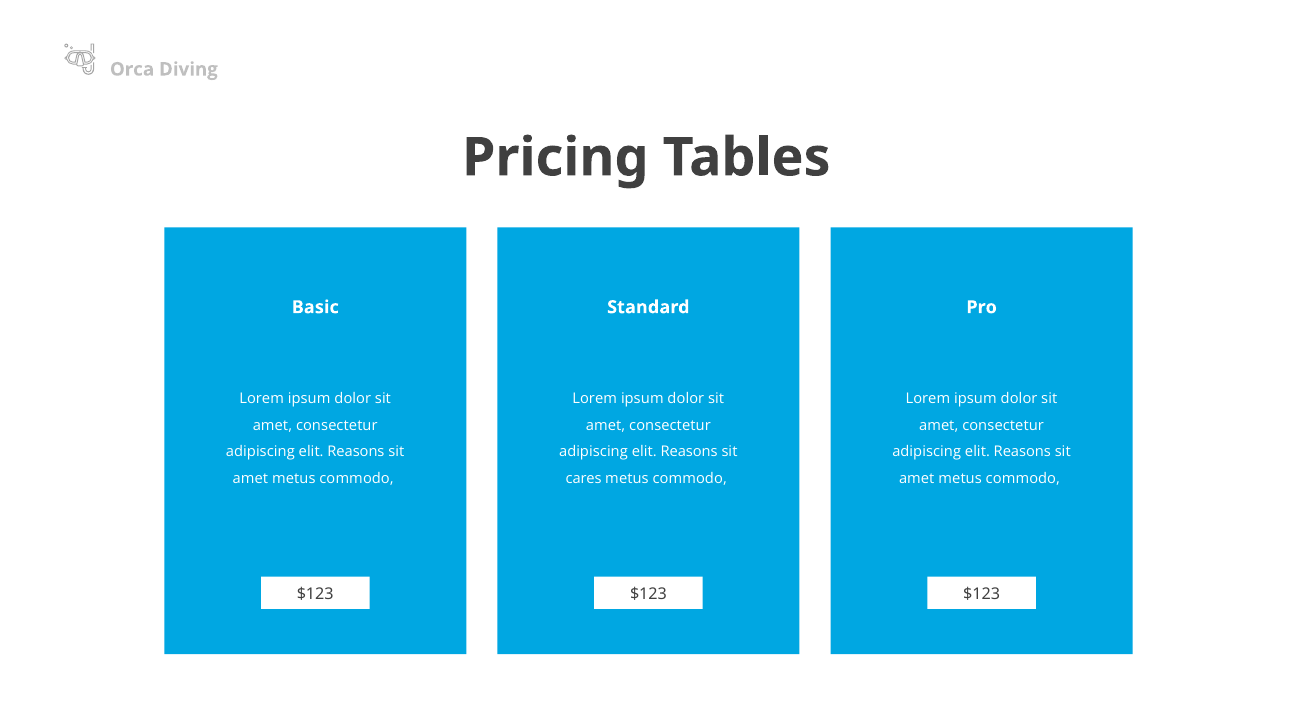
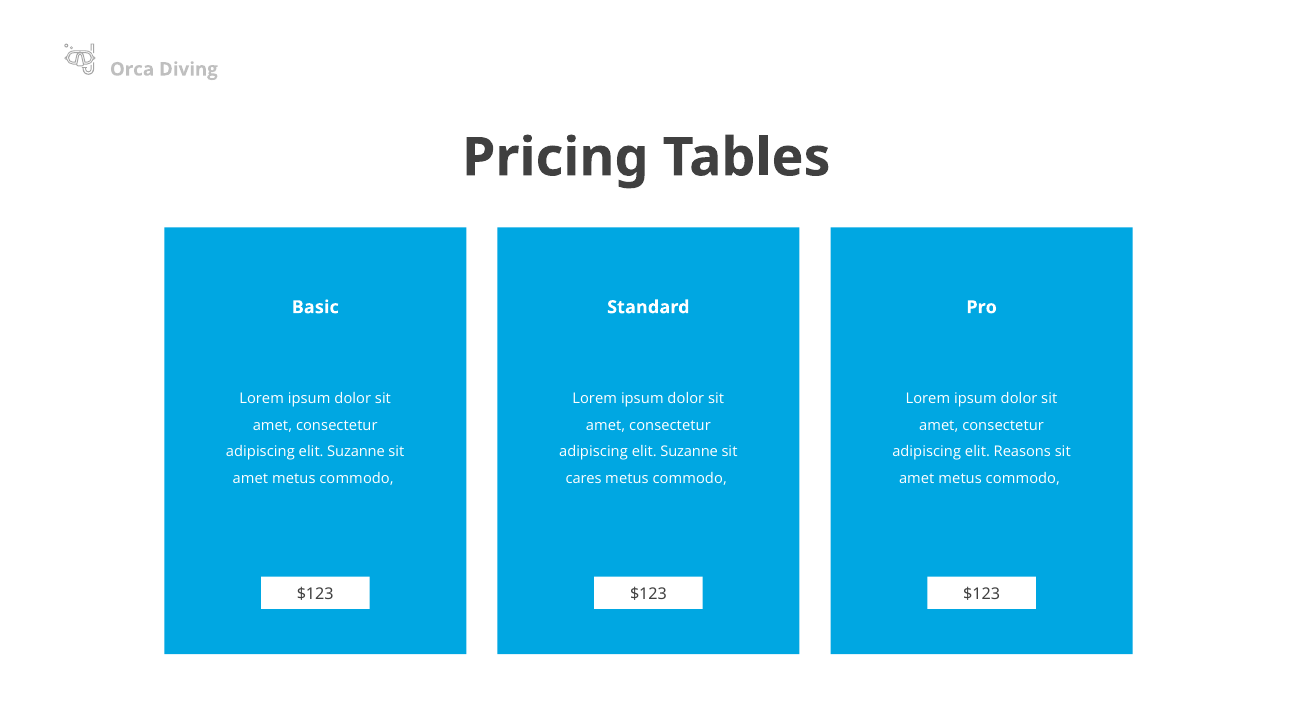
Reasons at (356, 452): Reasons -> Suzanne
Reasons at (689, 452): Reasons -> Suzanne
